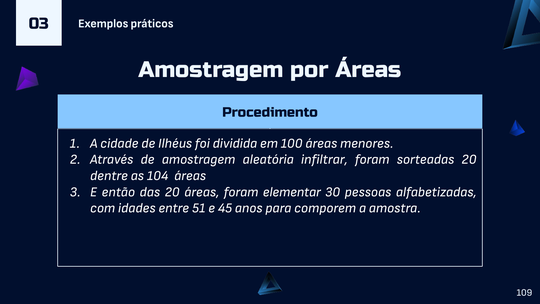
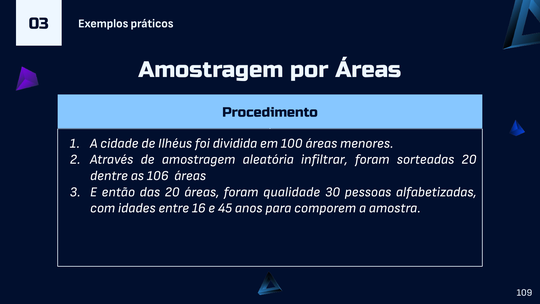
104: 104 -> 106
elementar: elementar -> qualidade
51: 51 -> 16
